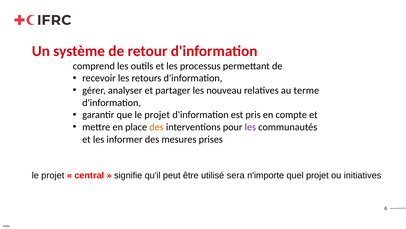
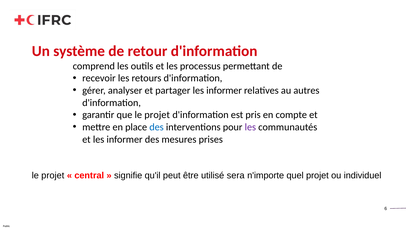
partager les nouveau: nouveau -> informer
terme: terme -> autres
des at (157, 127) colour: orange -> blue
initiatives: initiatives -> individuel
